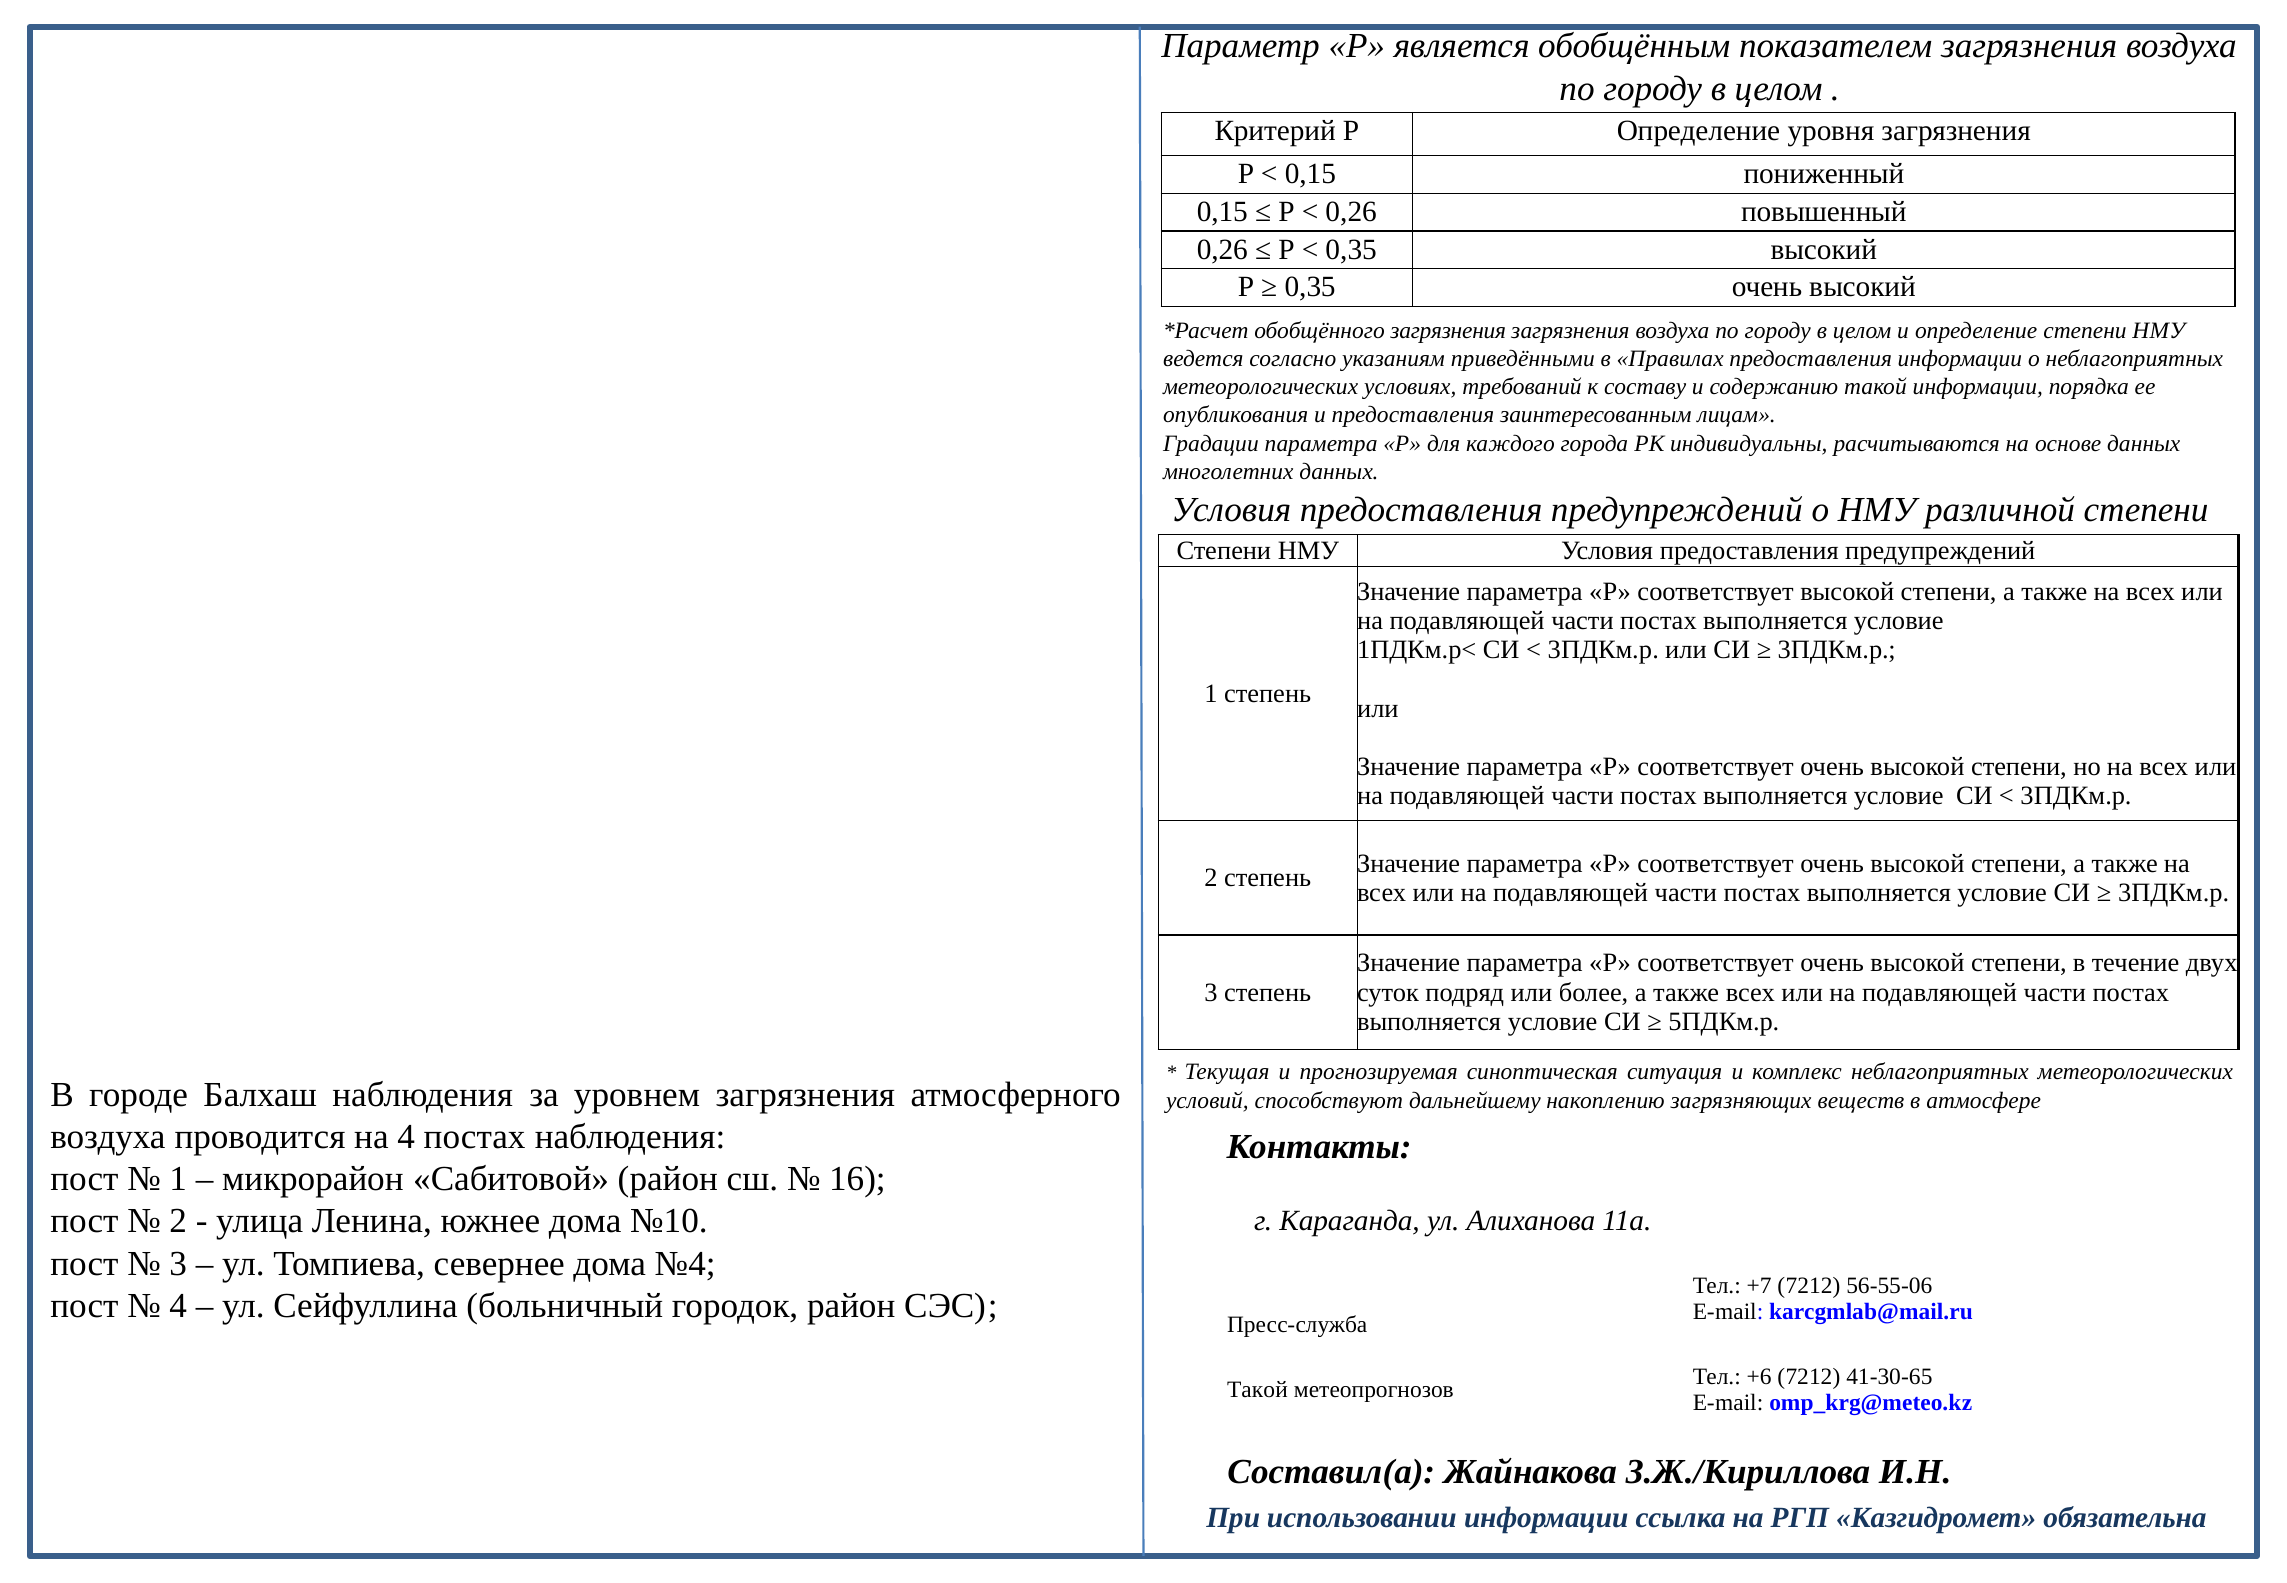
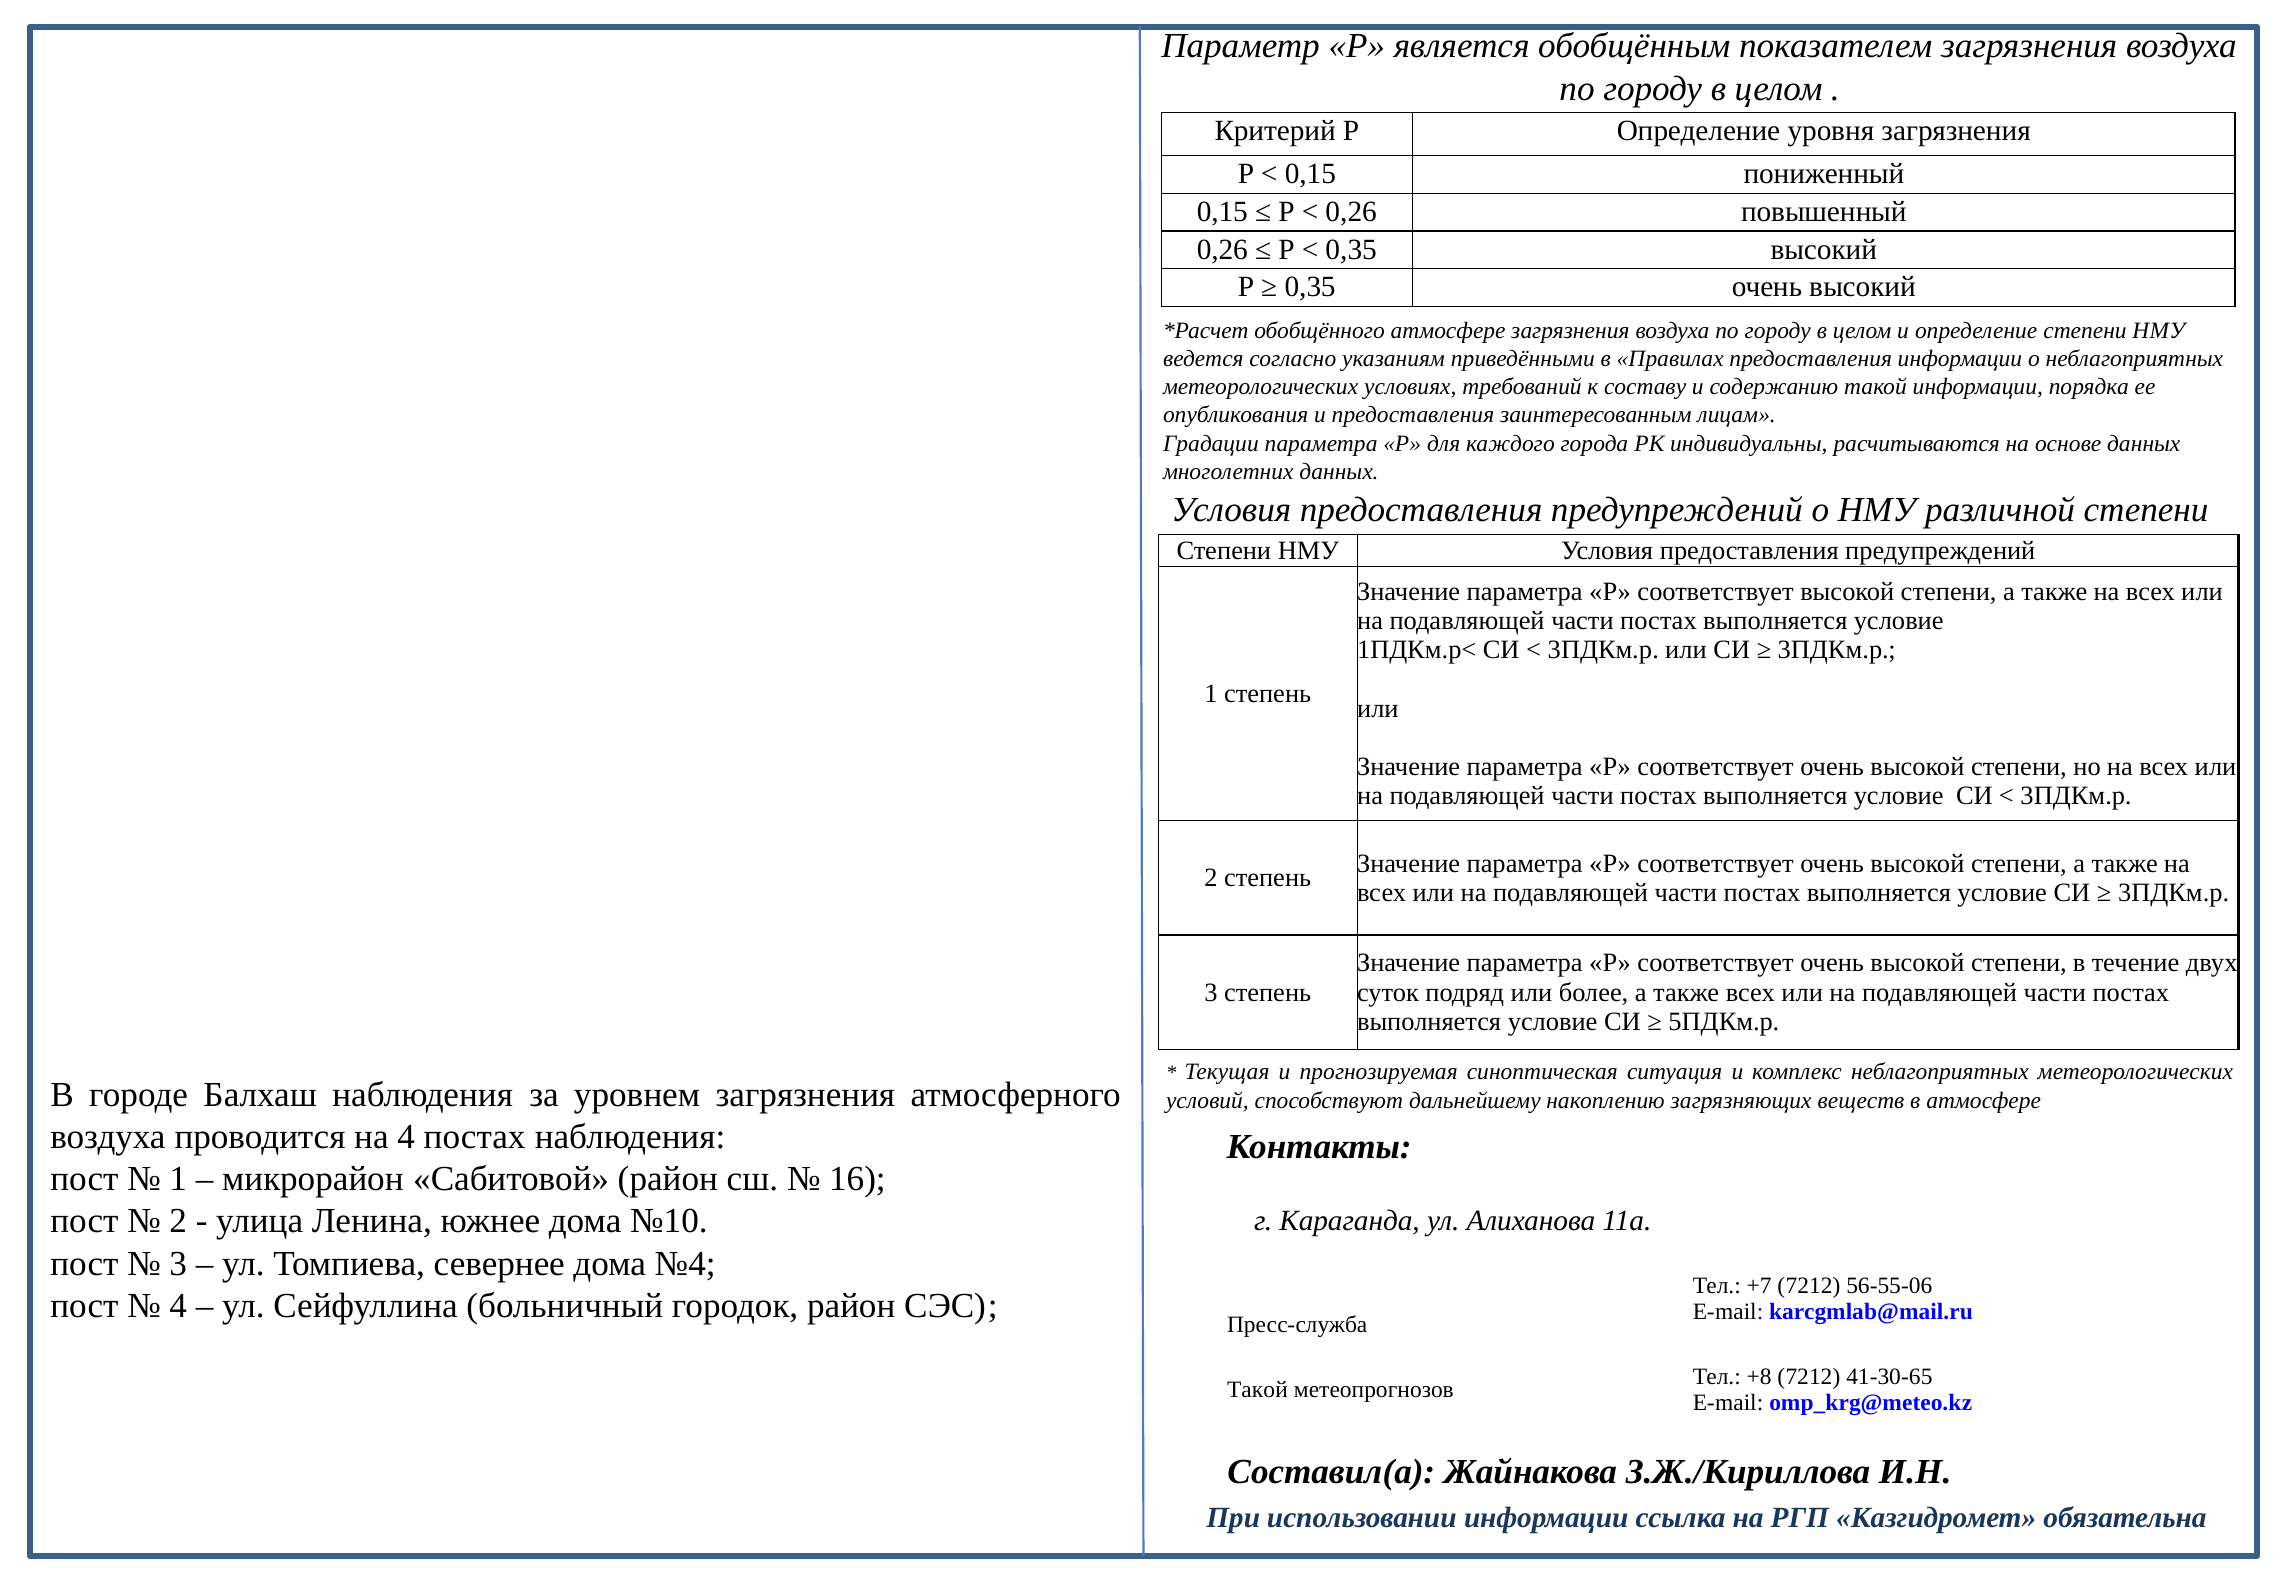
обобщённого загрязнения: загрязнения -> атмосфере
+6: +6 -> +8
